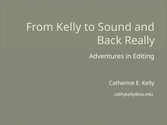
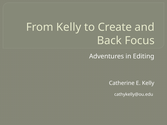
Sound: Sound -> Create
Really: Really -> Focus
